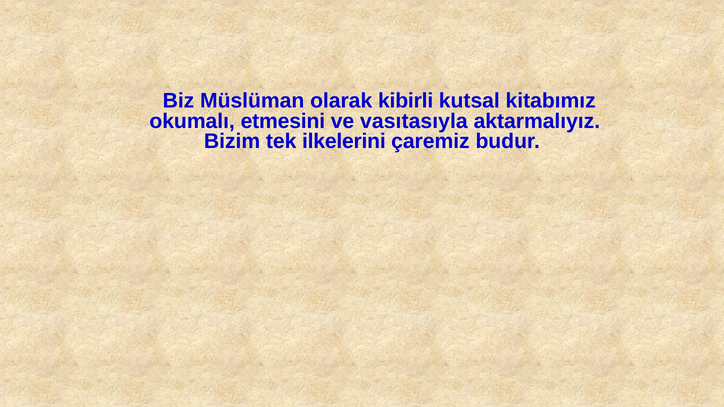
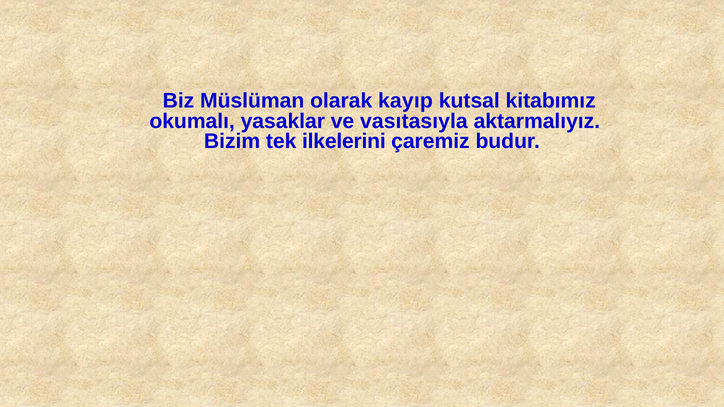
kibirli: kibirli -> kayıp
etmesini: etmesini -> yasaklar
